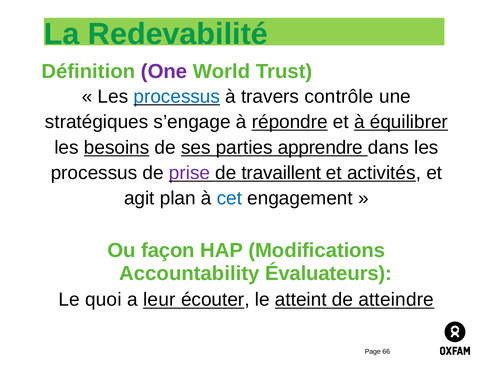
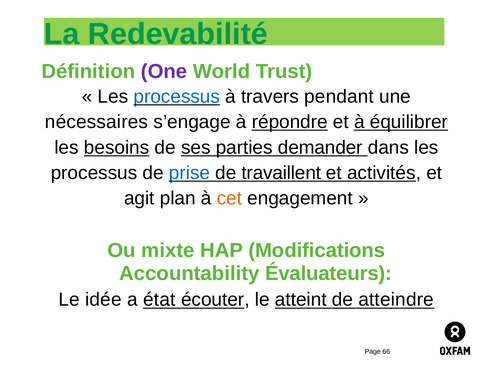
contrôle: contrôle -> pendant
stratégiques: stratégiques -> nécessaires
apprendre: apprendre -> demander
prise colour: purple -> blue
cet colour: blue -> orange
façon: façon -> mixte
quoi: quoi -> idée
leur: leur -> état
